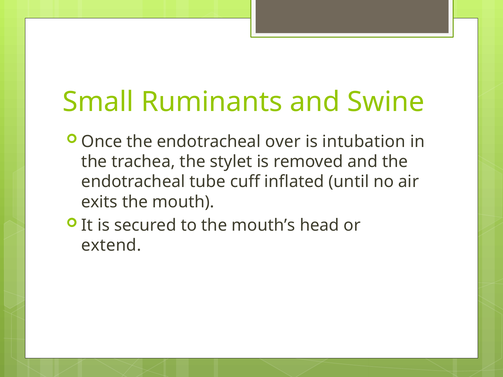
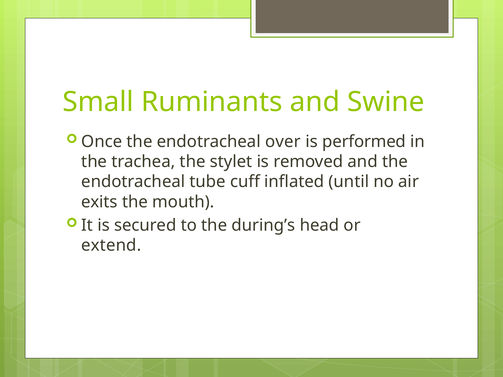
intubation: intubation -> performed
mouth’s: mouth’s -> during’s
